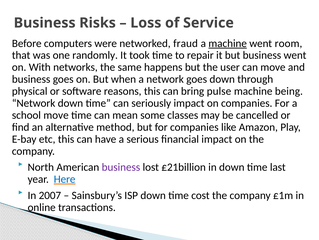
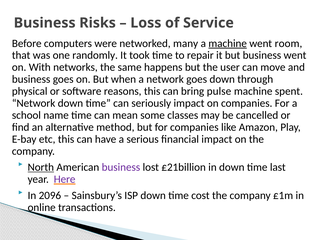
fraud: fraud -> many
being: being -> spent
school move: move -> name
North underline: none -> present
Here colour: blue -> purple
2007: 2007 -> 2096
